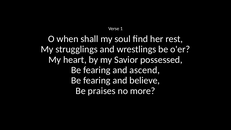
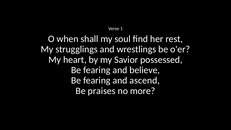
ascend: ascend -> believe
believe: believe -> ascend
